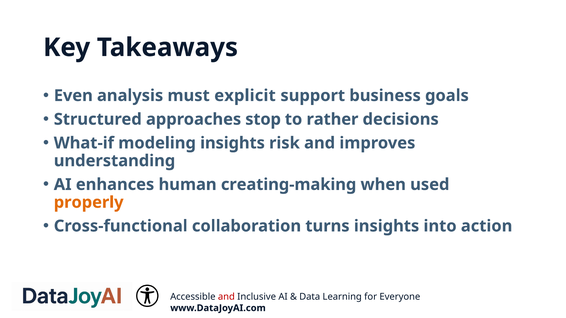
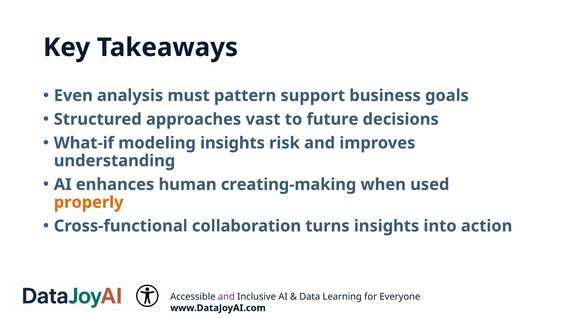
explicit: explicit -> pattern
stop: stop -> vast
rather: rather -> future
and at (226, 297) colour: red -> purple
